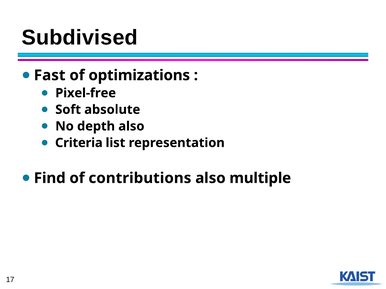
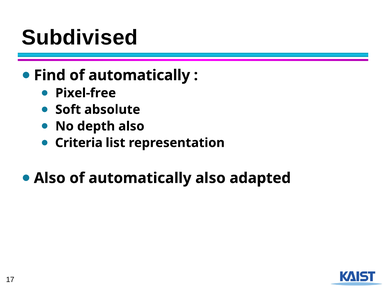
Fast: Fast -> Find
optimizations at (139, 75): optimizations -> automatically
Find at (50, 178): Find -> Also
contributions at (140, 178): contributions -> automatically
multiple: multiple -> adapted
